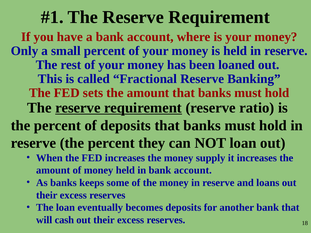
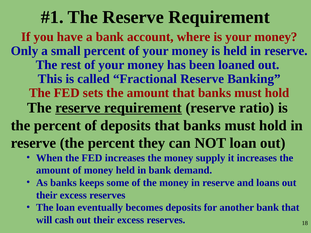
in bank account: account -> demand
